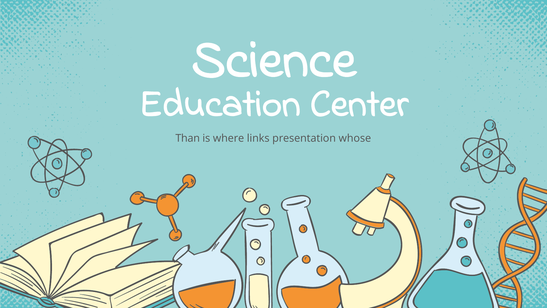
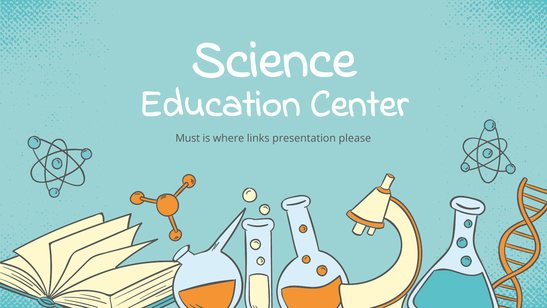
Than: Than -> Must
whose: whose -> please
